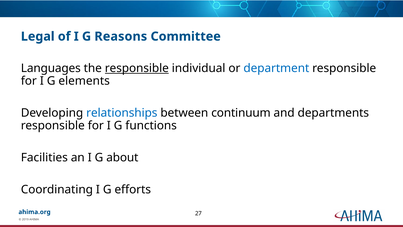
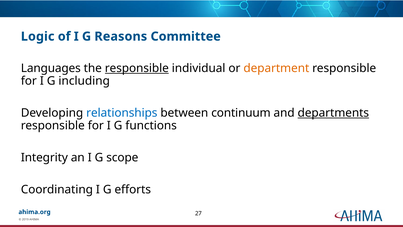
Legal: Legal -> Logic
department colour: blue -> orange
elements: elements -> including
departments underline: none -> present
Facilities: Facilities -> Integrity
about: about -> scope
